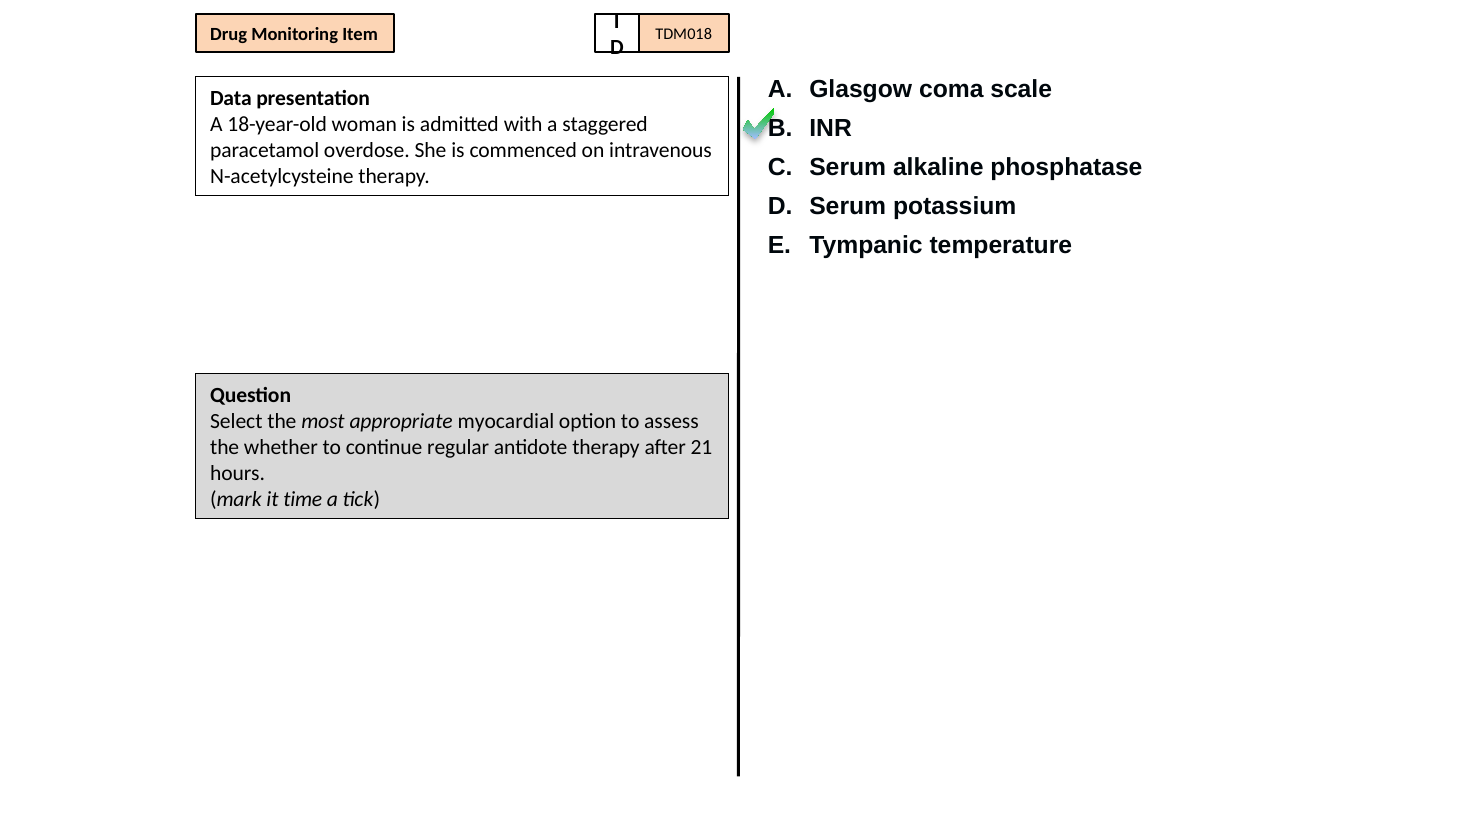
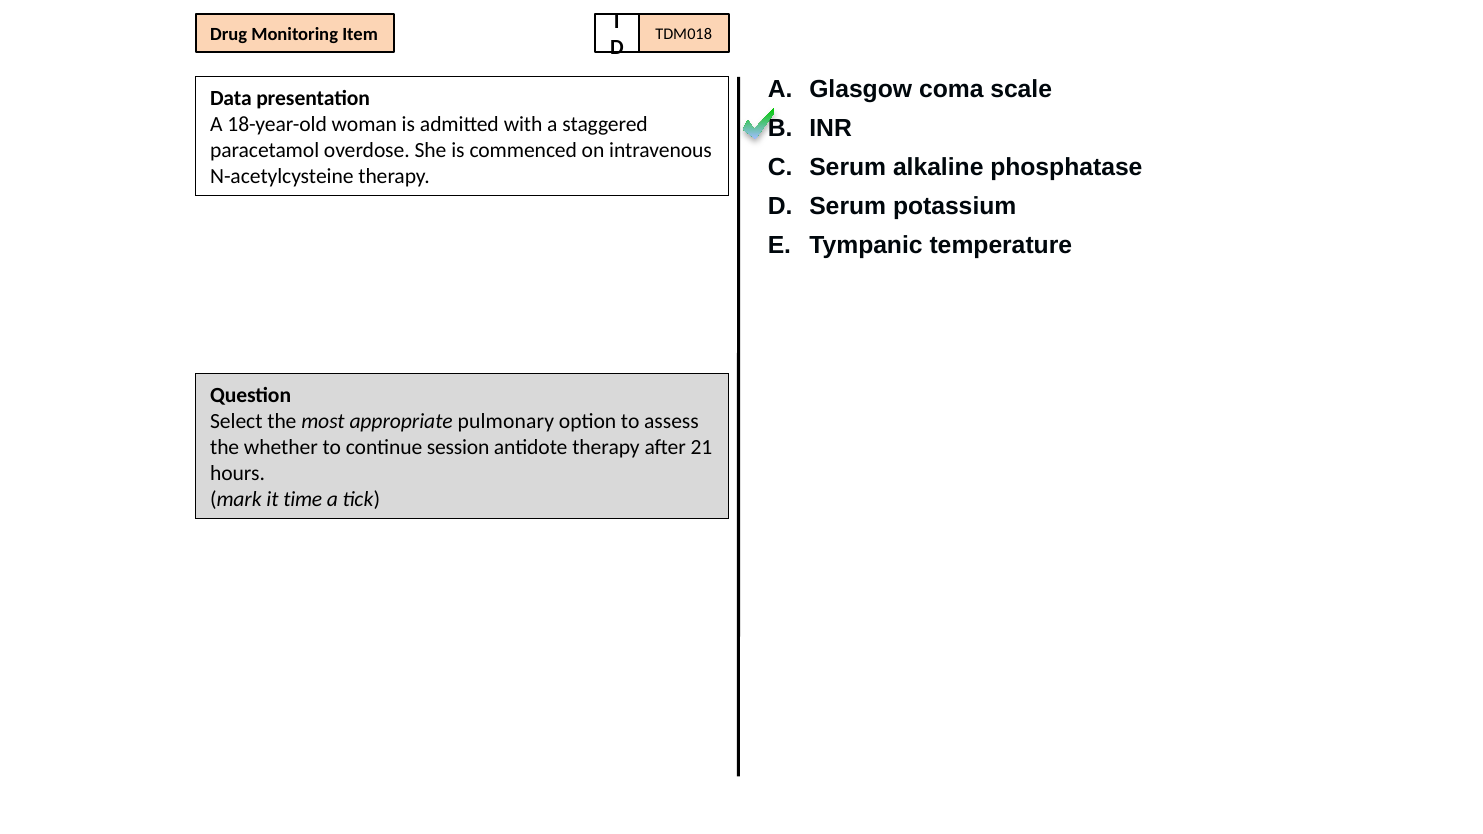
myocardial: myocardial -> pulmonary
regular: regular -> session
